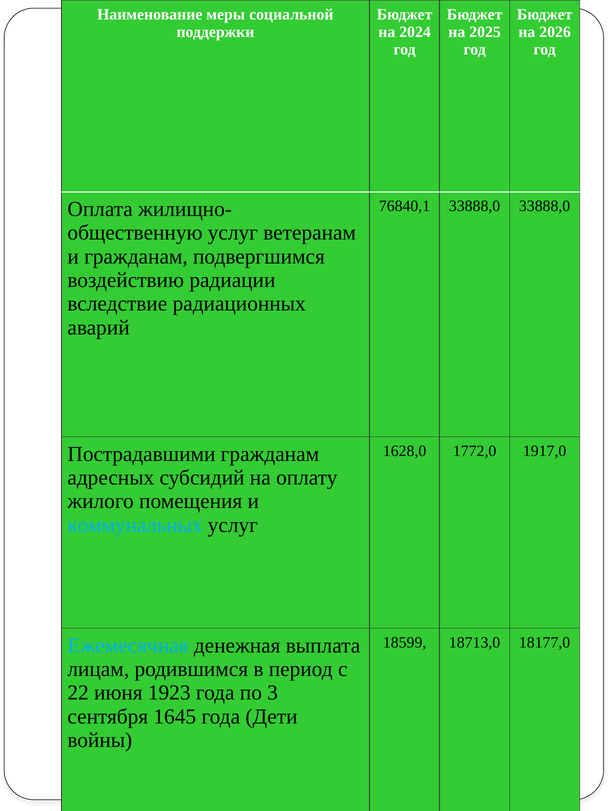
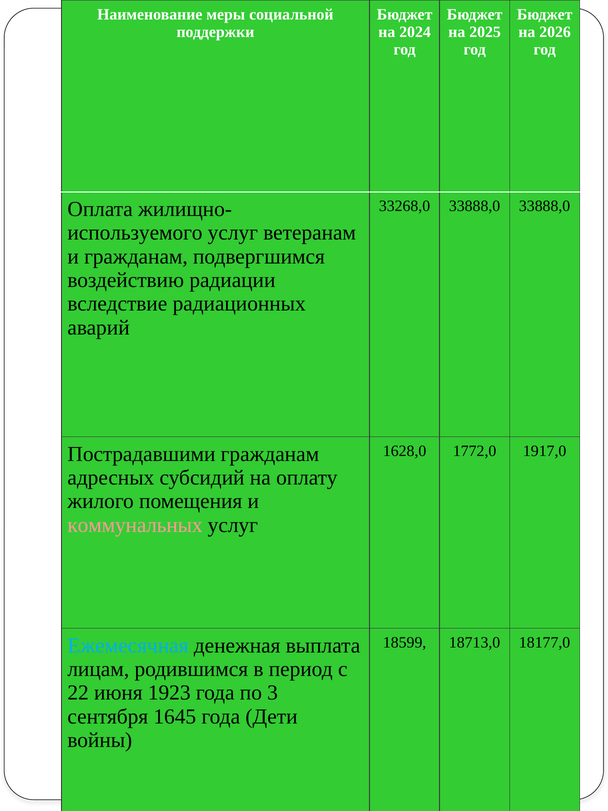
76840,1: 76840,1 -> 33268,0
общественную: общественную -> используемого
коммунальных colour: light blue -> pink
